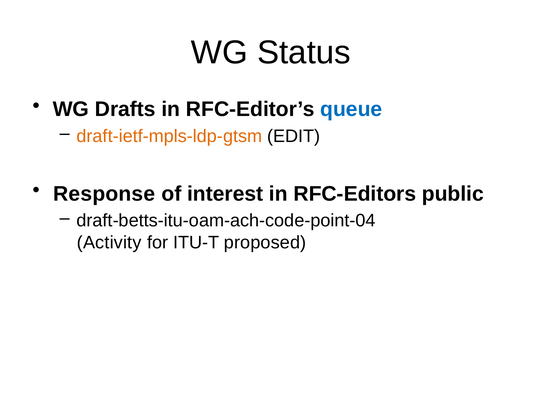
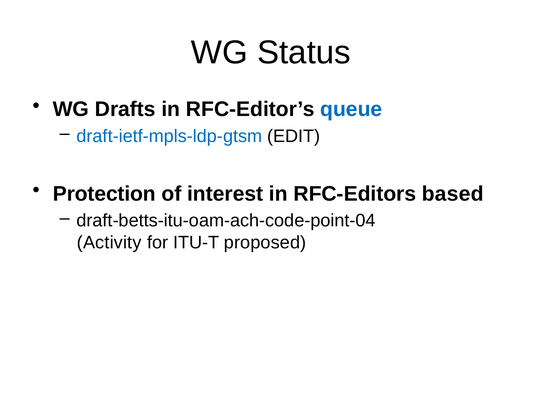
draft-ietf-mpls-ldp-gtsm colour: orange -> blue
Response: Response -> Protection
public: public -> based
